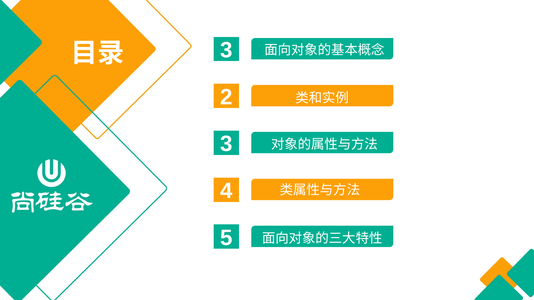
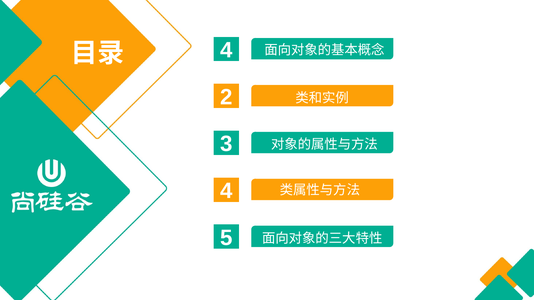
3 at (226, 50): 3 -> 4
